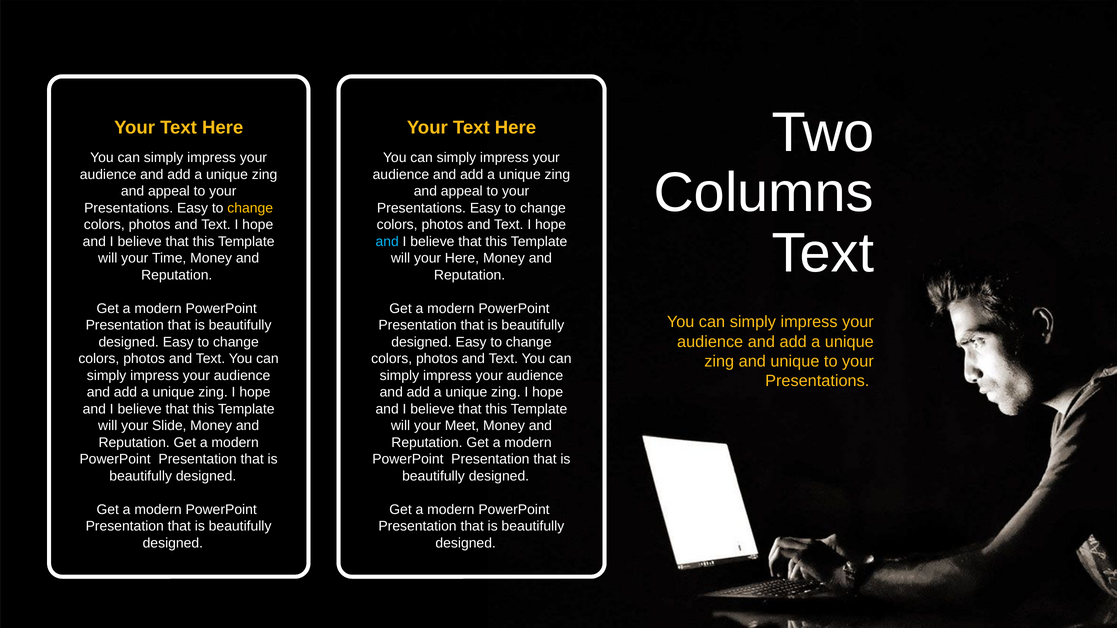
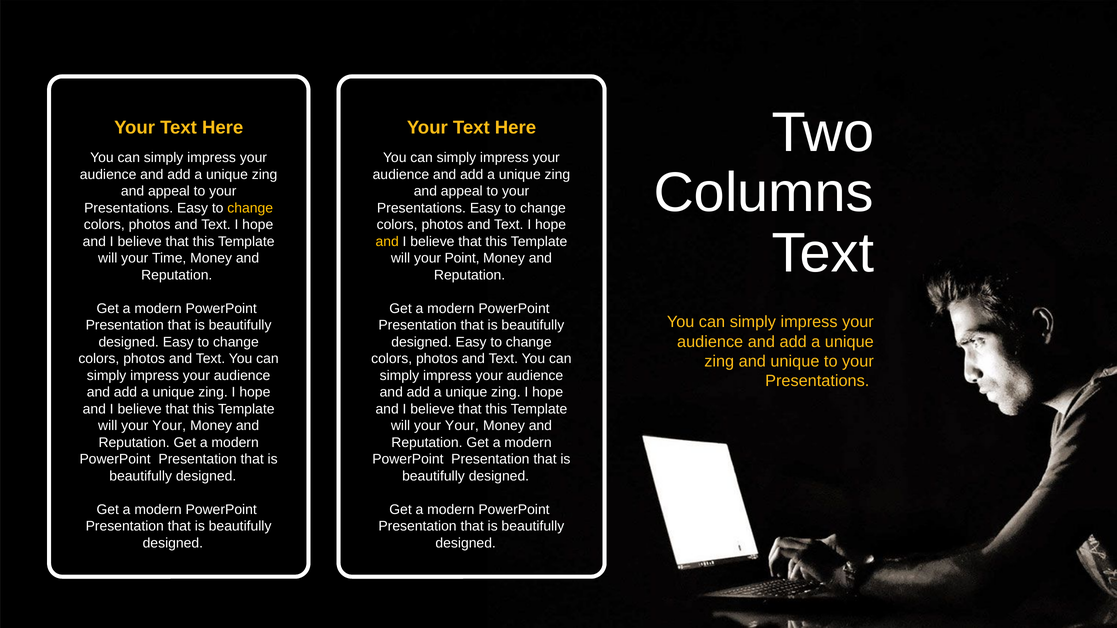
and at (387, 242) colour: light blue -> yellow
your Here: Here -> Point
Slide at (169, 426): Slide -> Your
Meet at (462, 426): Meet -> Your
